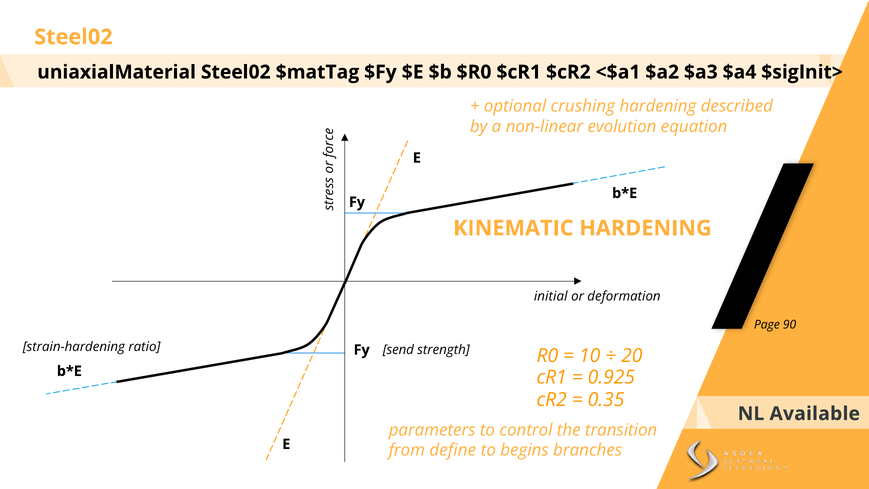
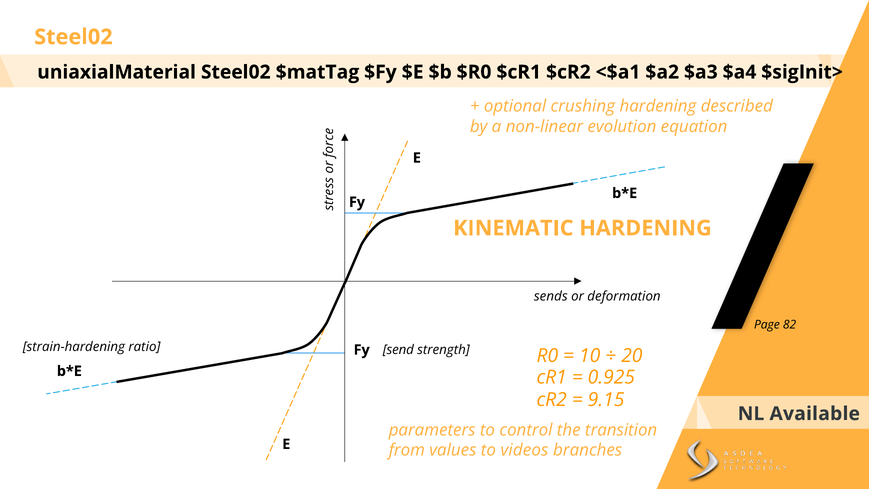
initial: initial -> sends
90: 90 -> 82
0.35: 0.35 -> 9.15
define: define -> values
begins: begins -> videos
